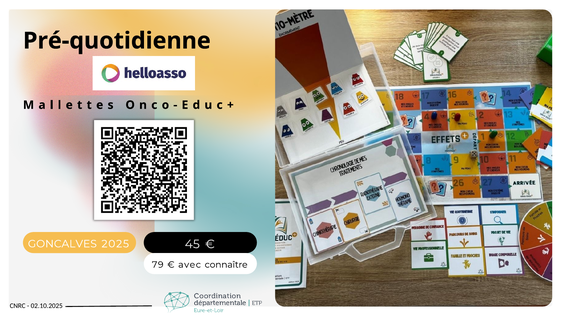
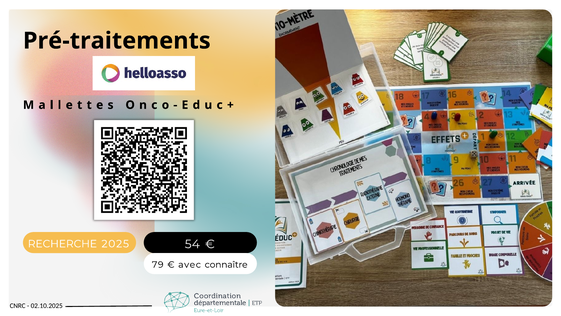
Pré-quotidienne: Pré-quotidienne -> Pré-traitements
GONCALVES: GONCALVES -> RECHERCHE
45: 45 -> 54
